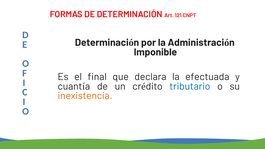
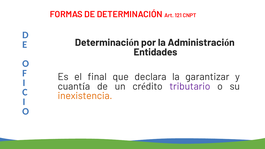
Imponible: Imponible -> Entidades
efectuada: efectuada -> garantizar
tributario colour: blue -> purple
